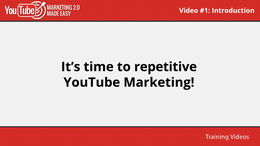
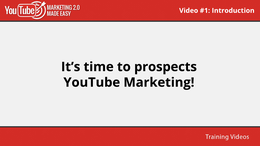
repetitive: repetitive -> prospects
